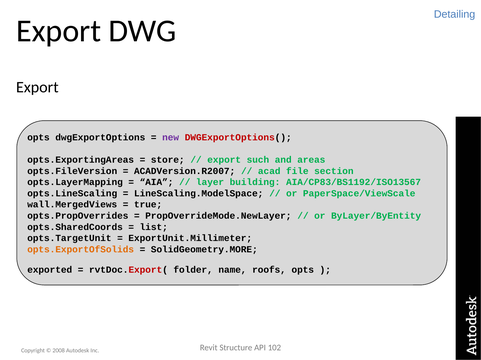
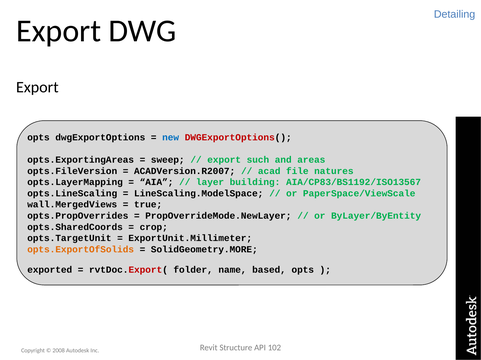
new colour: purple -> blue
store: store -> sweep
section: section -> natures
list: list -> crop
roofs: roofs -> based
